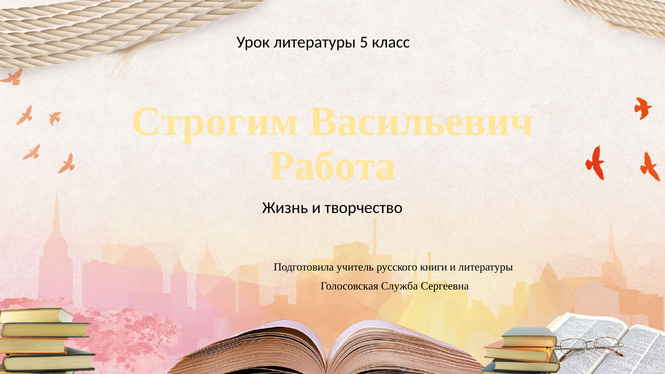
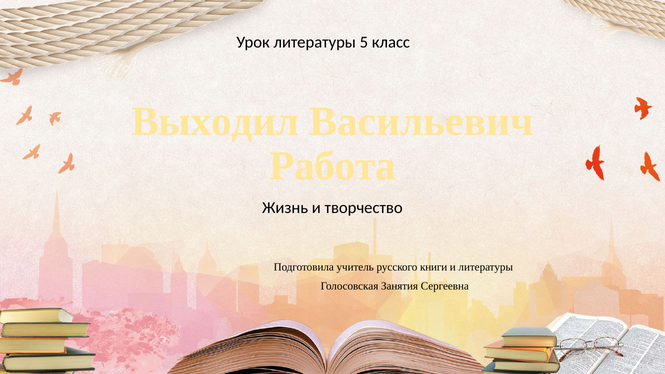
Строгим: Строгим -> Выходил
Служба: Служба -> Занятия
